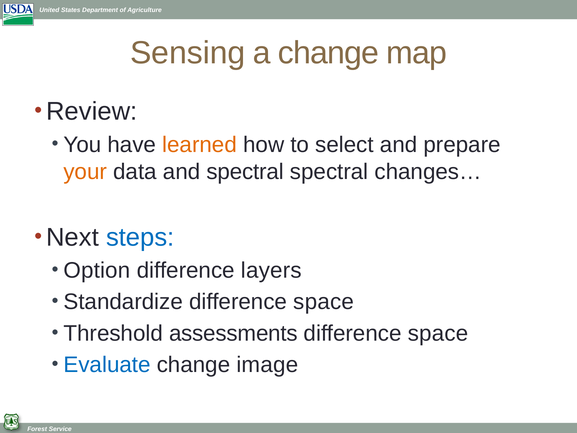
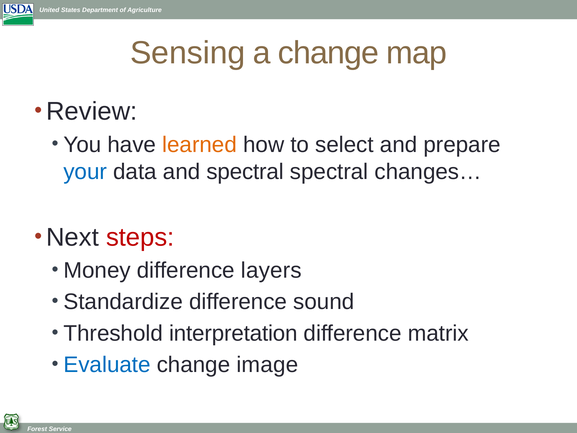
your colour: orange -> blue
steps colour: blue -> red
Option: Option -> Money
Standardize difference space: space -> sound
assessments: assessments -> interpretation
space at (438, 333): space -> matrix
